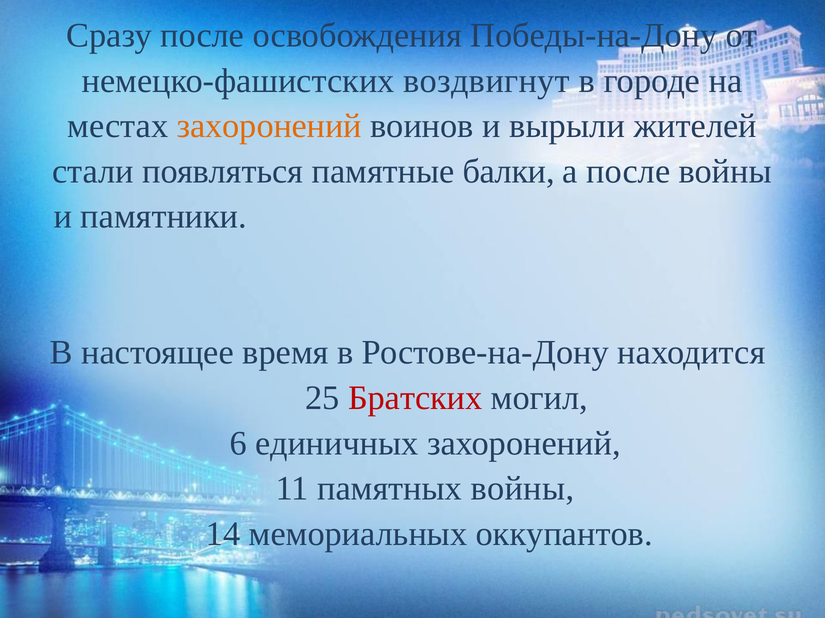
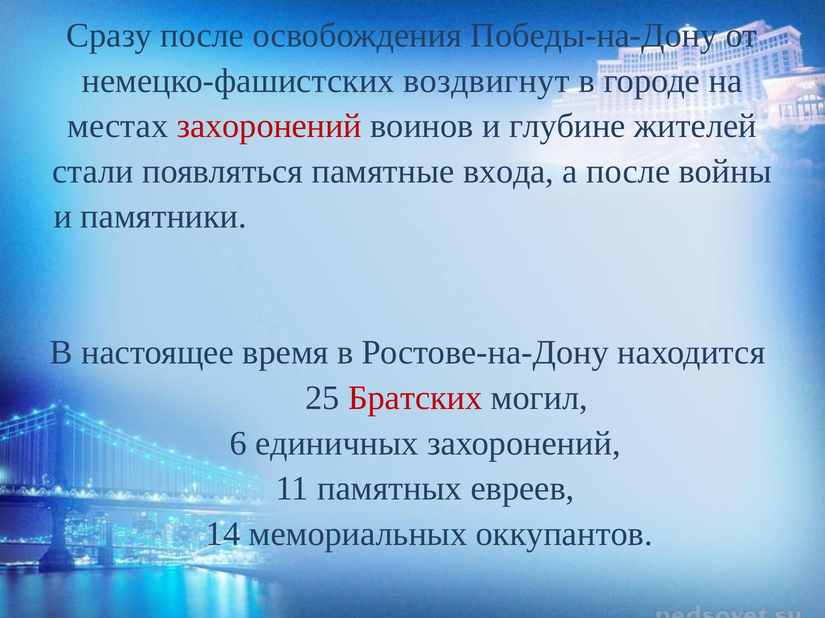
захоронений at (269, 126) colour: orange -> red
вырыли: вырыли -> глубине
балки: балки -> входа
памятных войны: войны -> евреев
